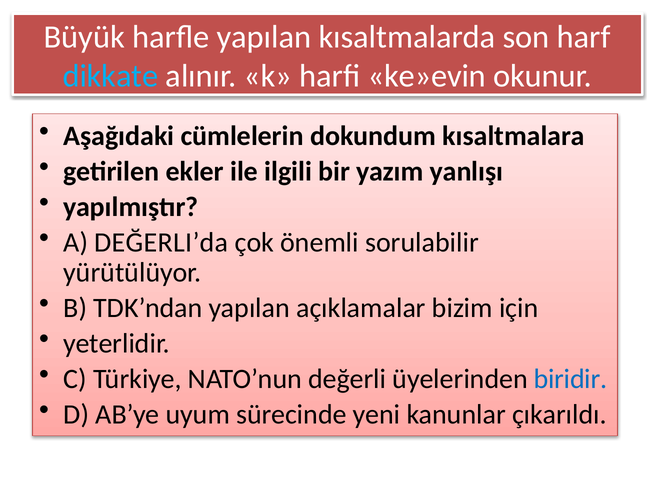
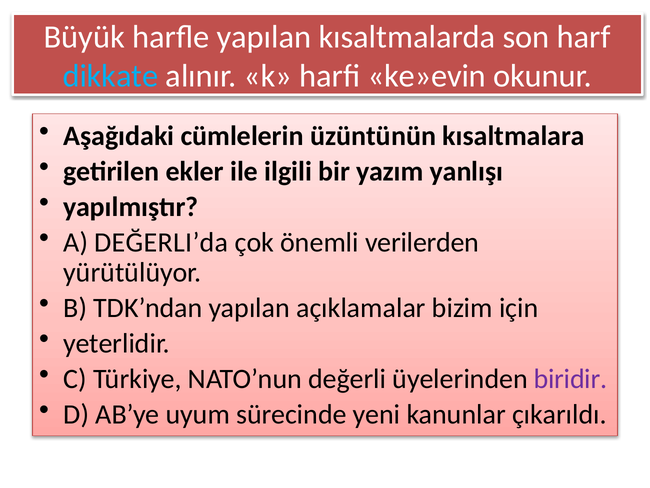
dokundum: dokundum -> üzüntünün
sorulabilir: sorulabilir -> verilerden
biridir colour: blue -> purple
